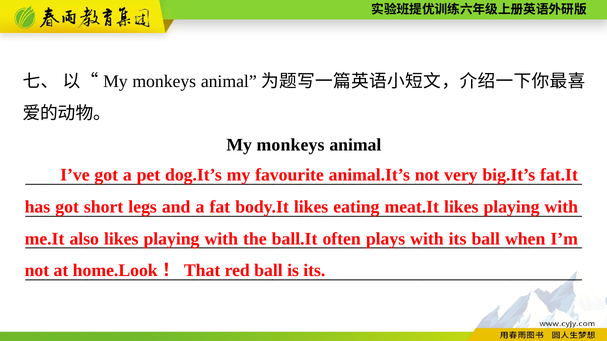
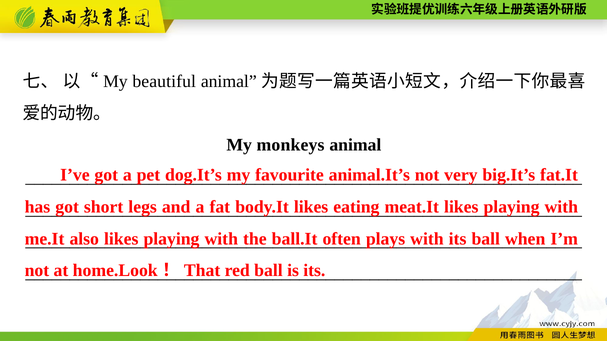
monkeys at (164, 82): monkeys -> beautiful
